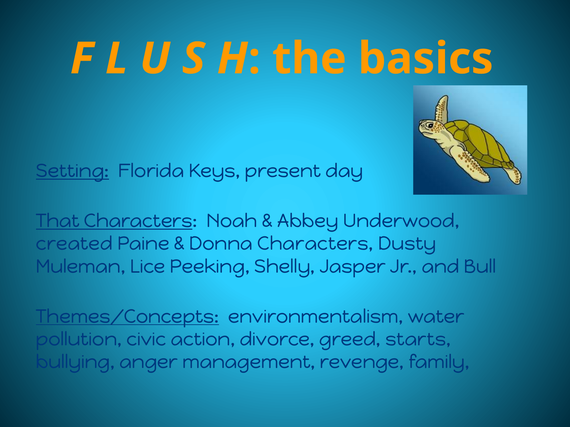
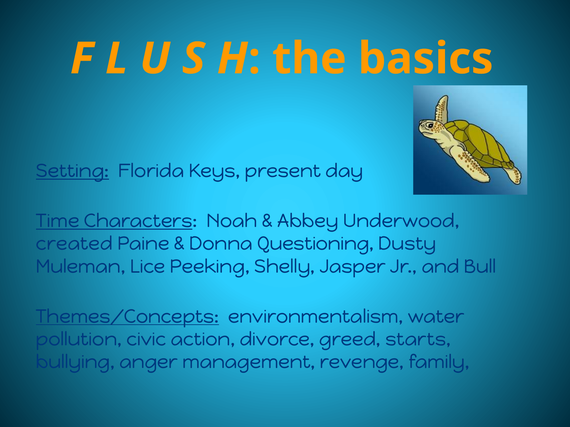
That: That -> Time
Donna Characters: Characters -> Questioning
